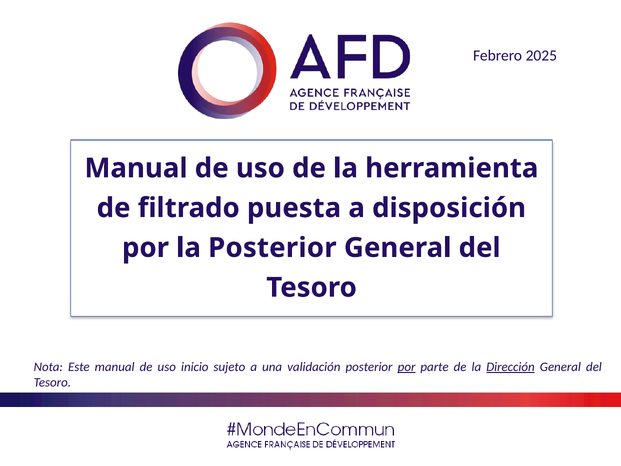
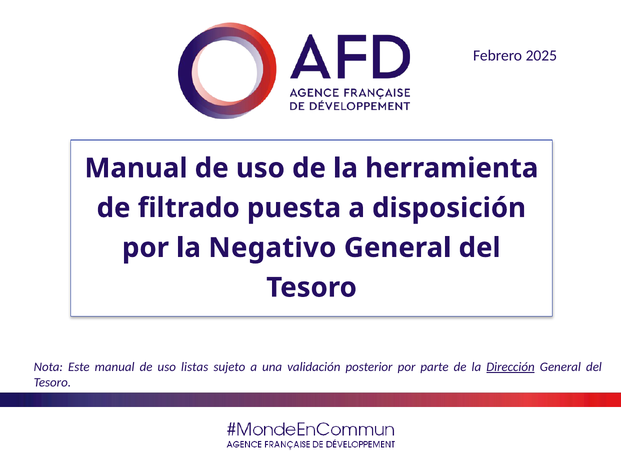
la Posterior: Posterior -> Negativo
inicio: inicio -> listas
por at (407, 367) underline: present -> none
